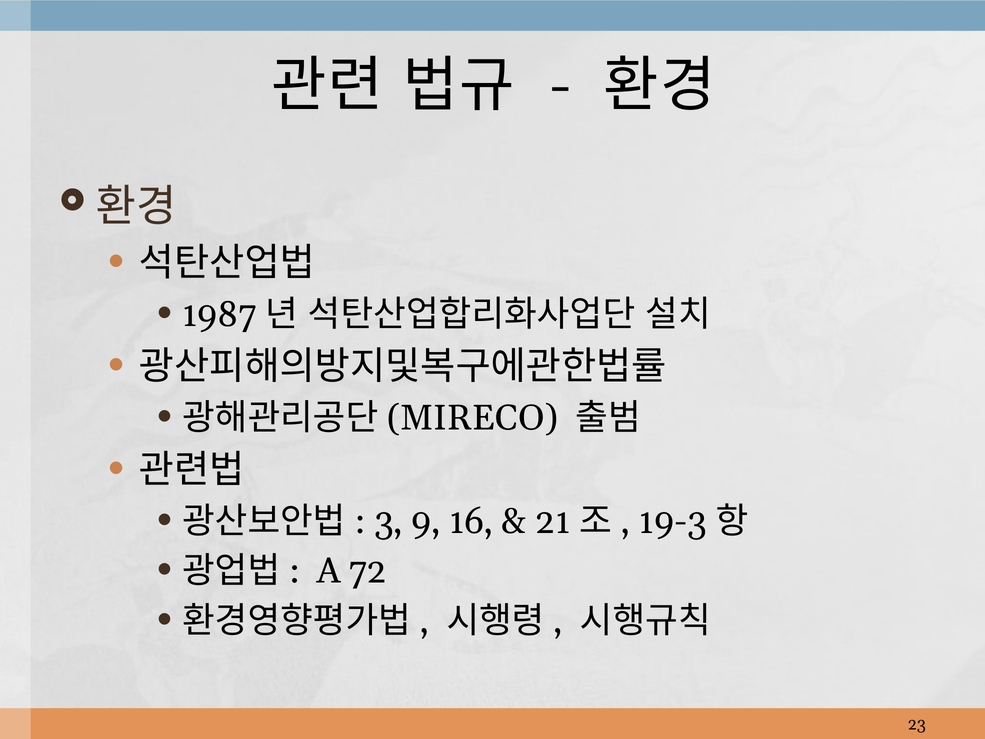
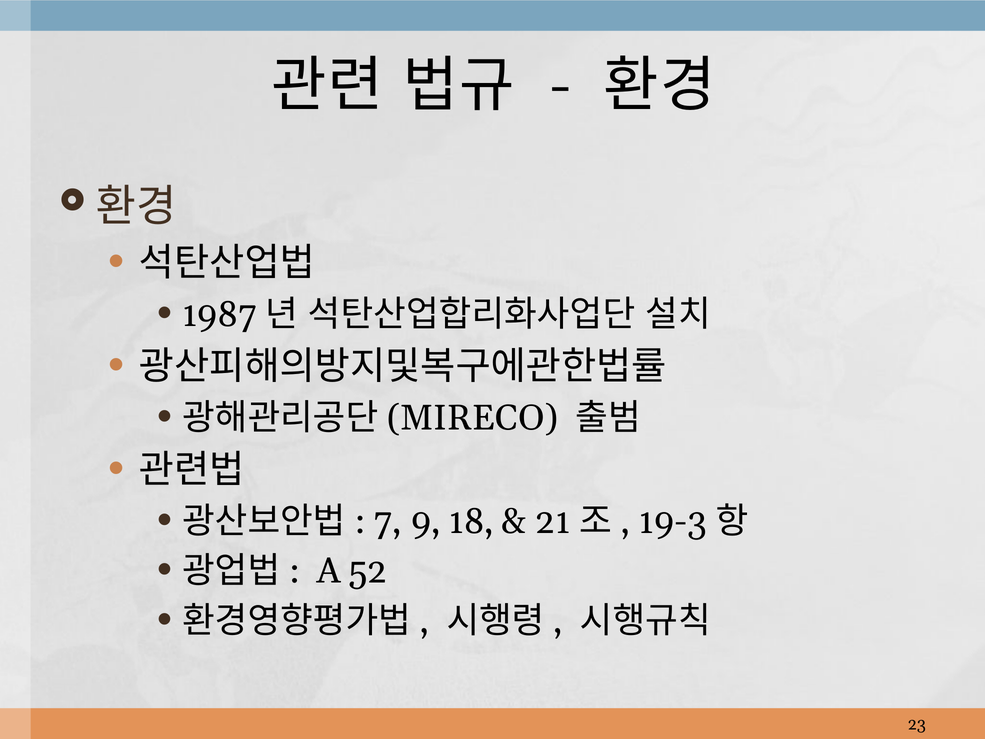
3: 3 -> 7
16: 16 -> 18
72: 72 -> 52
